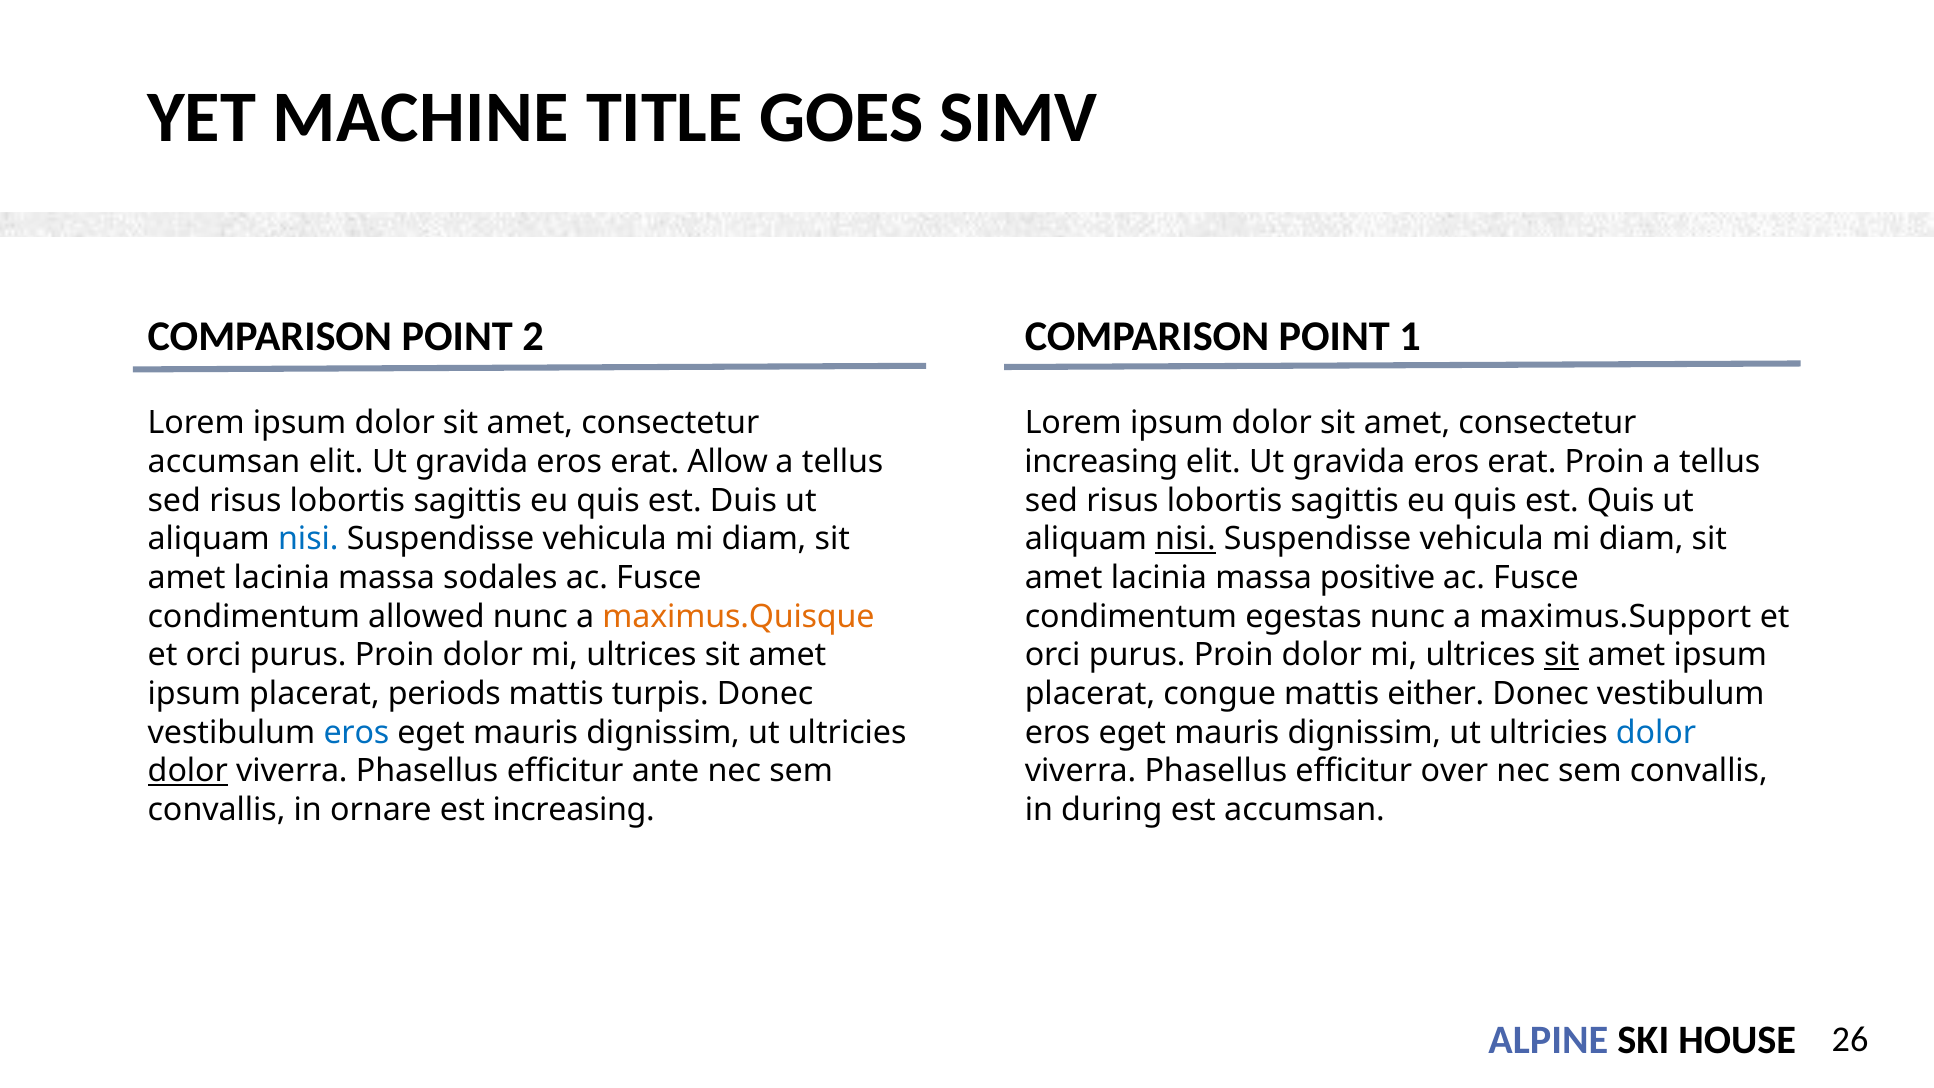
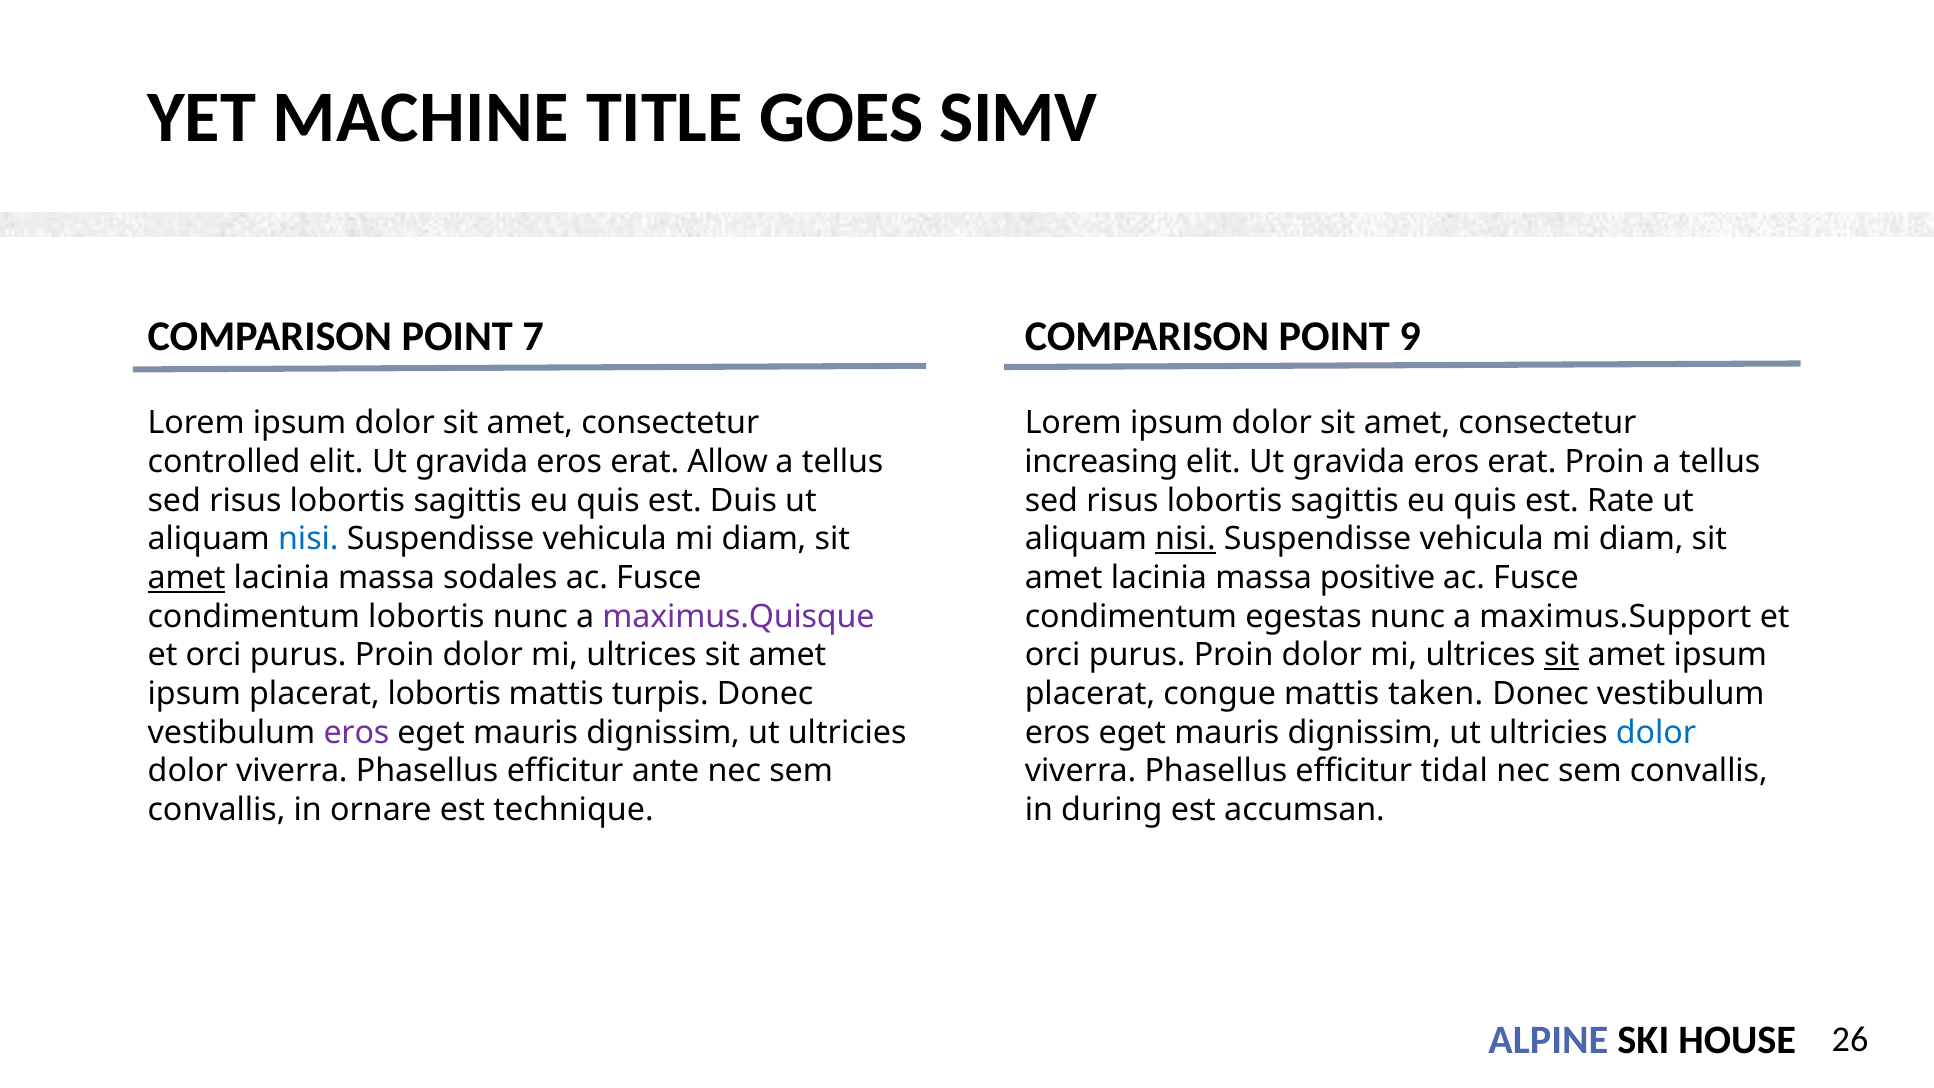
2: 2 -> 7
1: 1 -> 9
accumsan at (224, 462): accumsan -> controlled
est Quis: Quis -> Rate
amet at (187, 578) underline: none -> present
condimentum allowed: allowed -> lobortis
maximus.Quisque colour: orange -> purple
placerat periods: periods -> lobortis
either: either -> taken
eros at (356, 732) colour: blue -> purple
dolor at (188, 771) underline: present -> none
over: over -> tidal
est increasing: increasing -> technique
